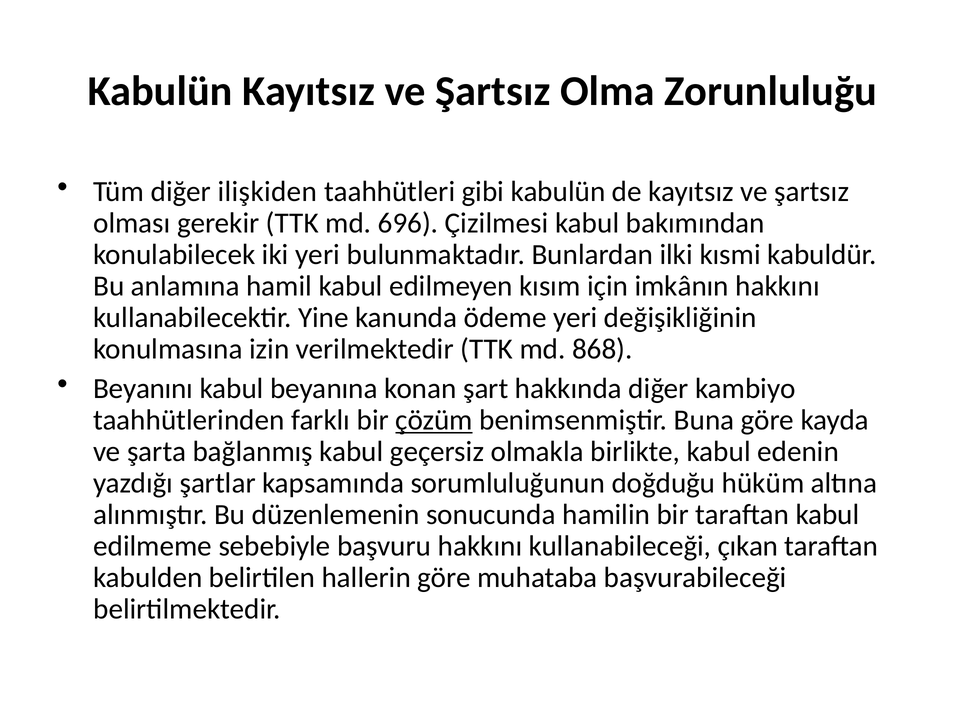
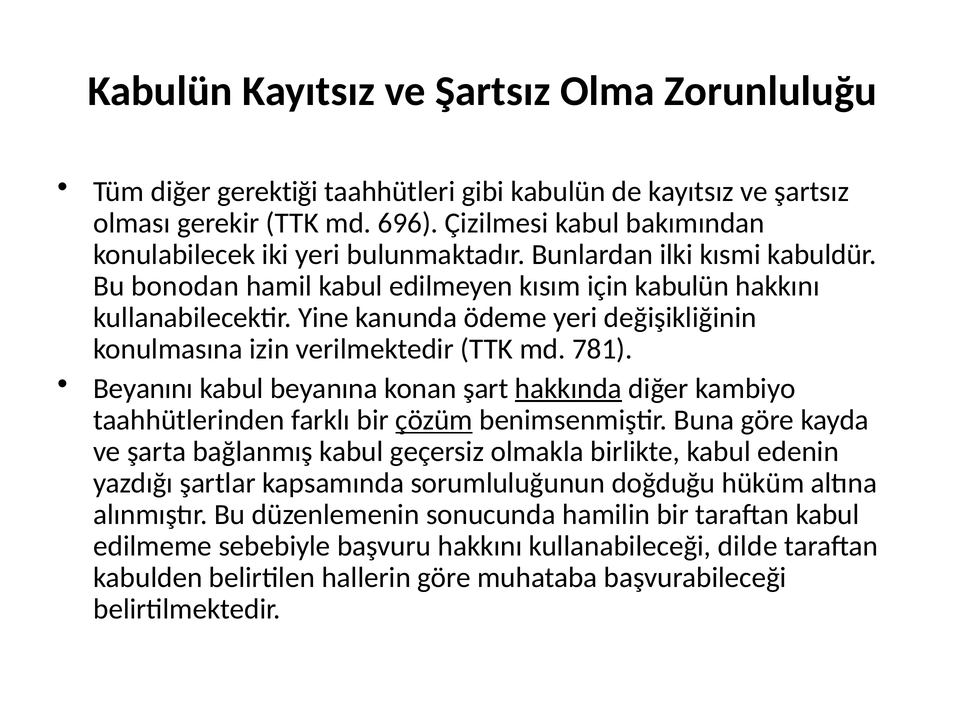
ilişkiden: ilişkiden -> gerektiği
anlamına: anlamına -> bonodan
için imkânın: imkânın -> kabulün
868: 868 -> 781
hakkında underline: none -> present
çıkan: çıkan -> dilde
